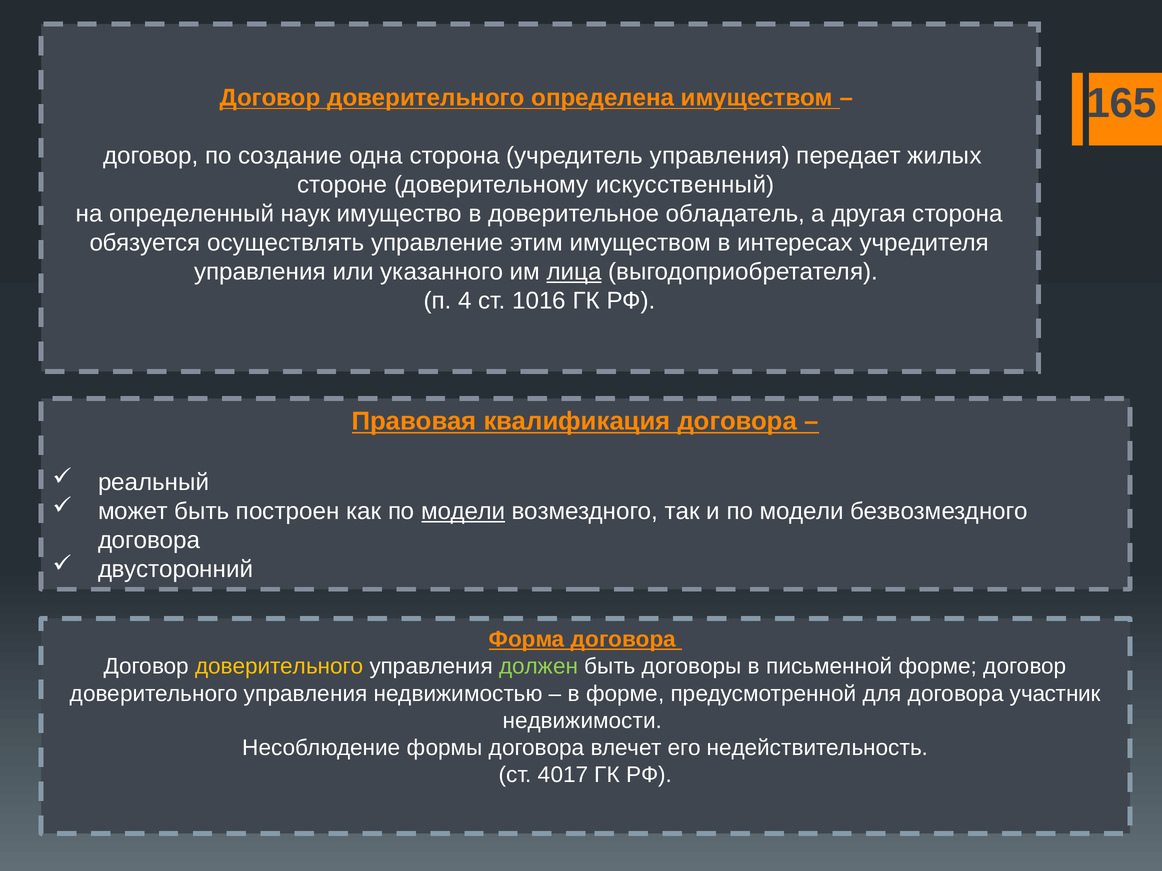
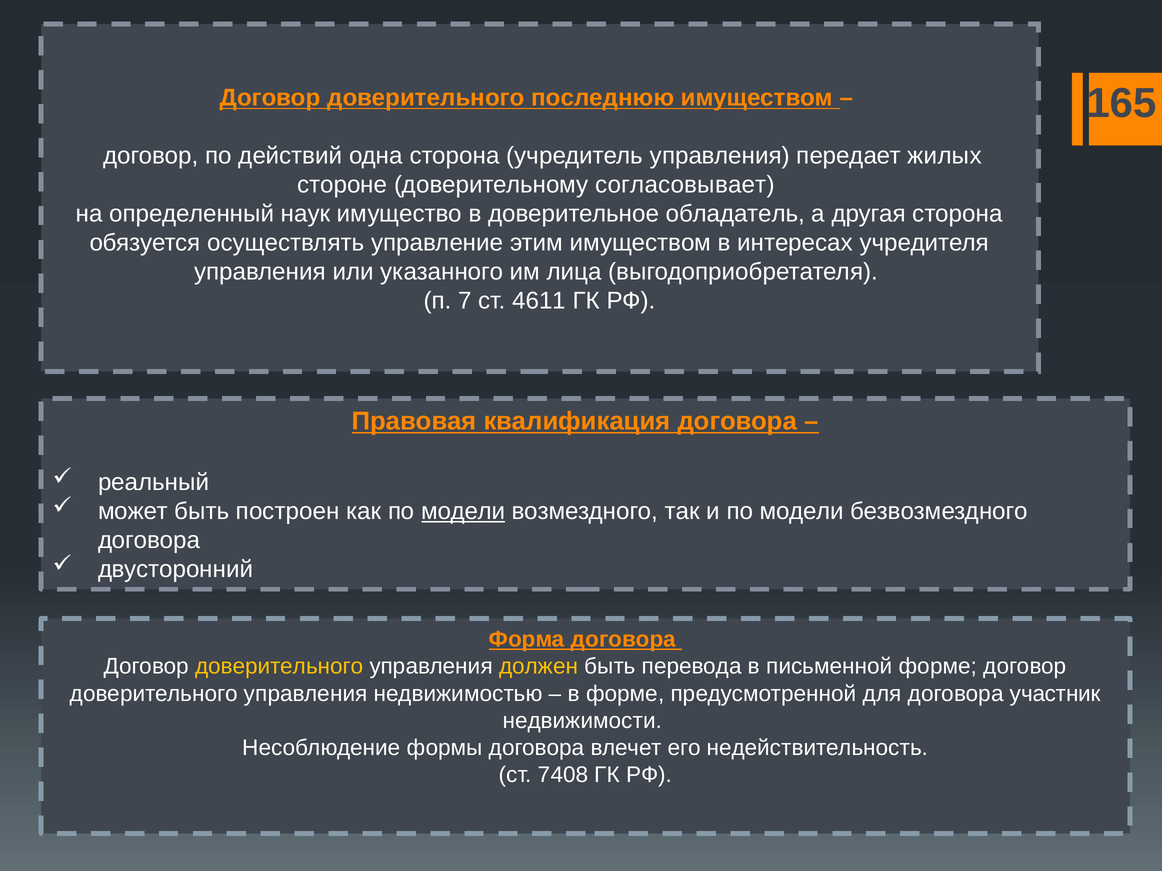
определена: определена -> последнюю
создание: создание -> действий
искусственный: искусственный -> согласовывает
лица underline: present -> none
4: 4 -> 7
1016: 1016 -> 4611
должен colour: light green -> yellow
договоры: договоры -> перевода
4017: 4017 -> 7408
